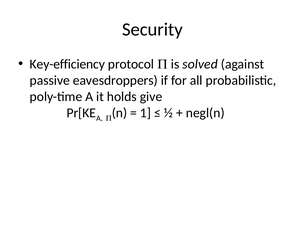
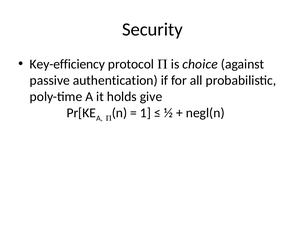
solved: solved -> choice
eavesdroppers: eavesdroppers -> authentication
